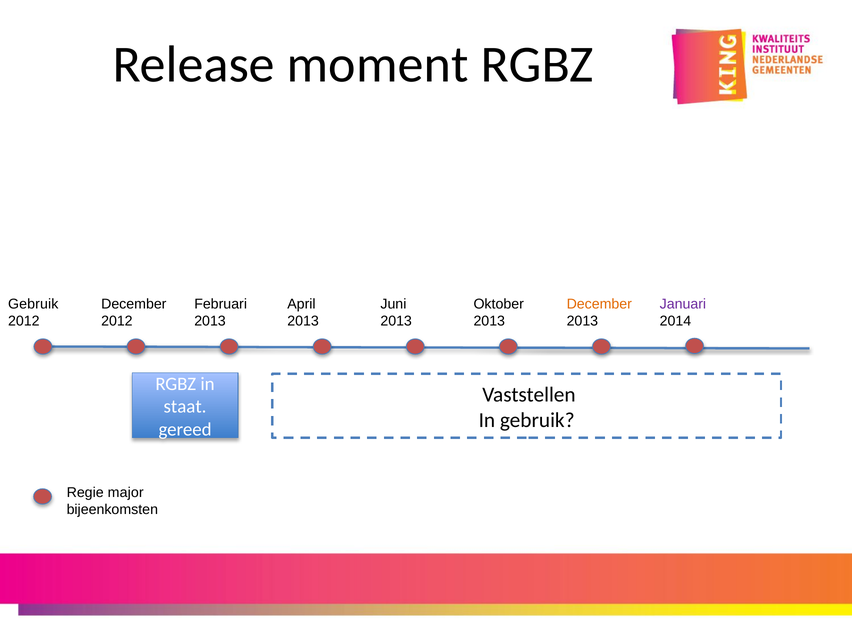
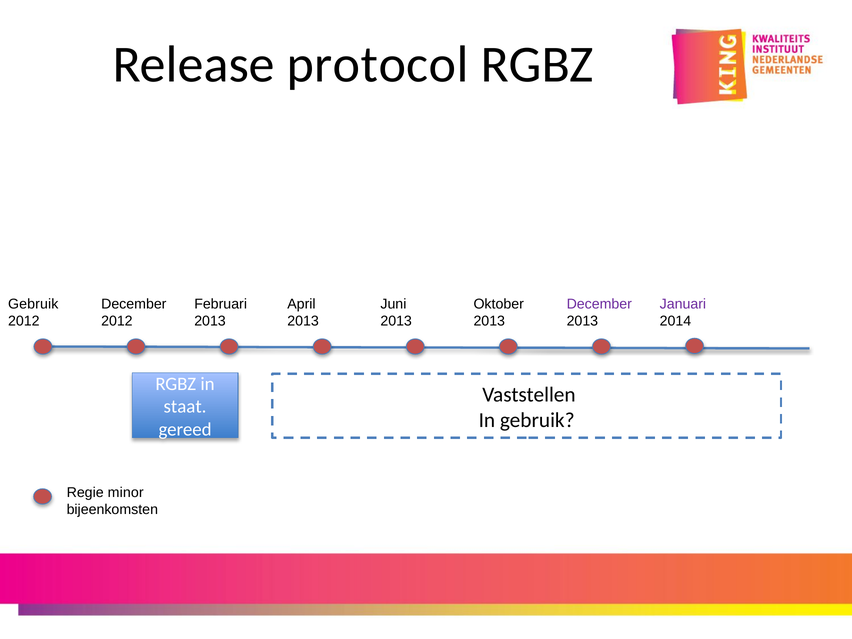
moment: moment -> protocol
December at (599, 304) colour: orange -> purple
major: major -> minor
